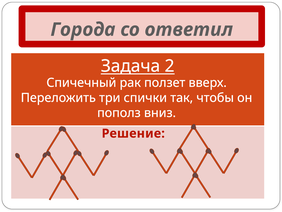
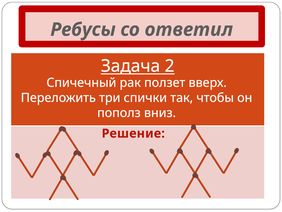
Города: Города -> Ребусы
